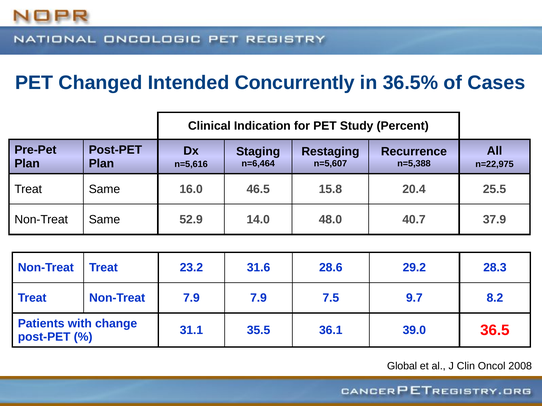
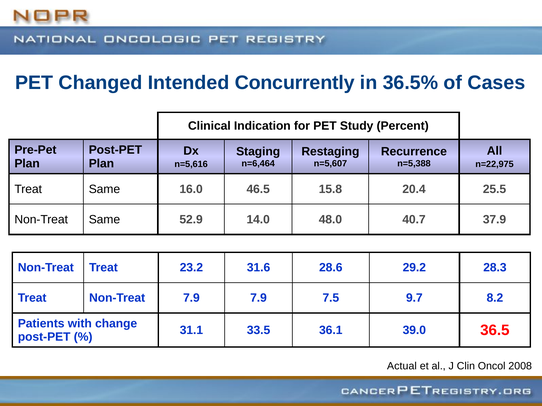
35.5: 35.5 -> 33.5
Global: Global -> Actual
